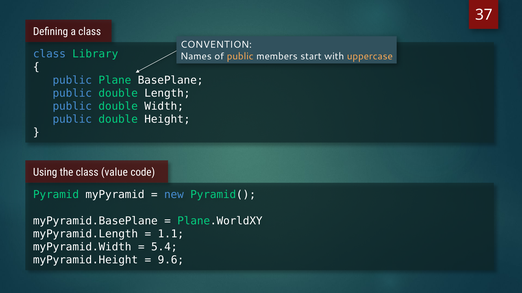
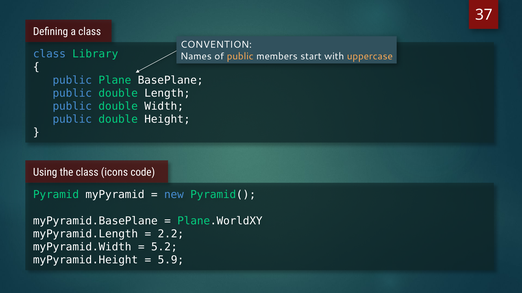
value: value -> icons
1.1: 1.1 -> 2.2
5.4: 5.4 -> 5.2
9.6: 9.6 -> 5.9
